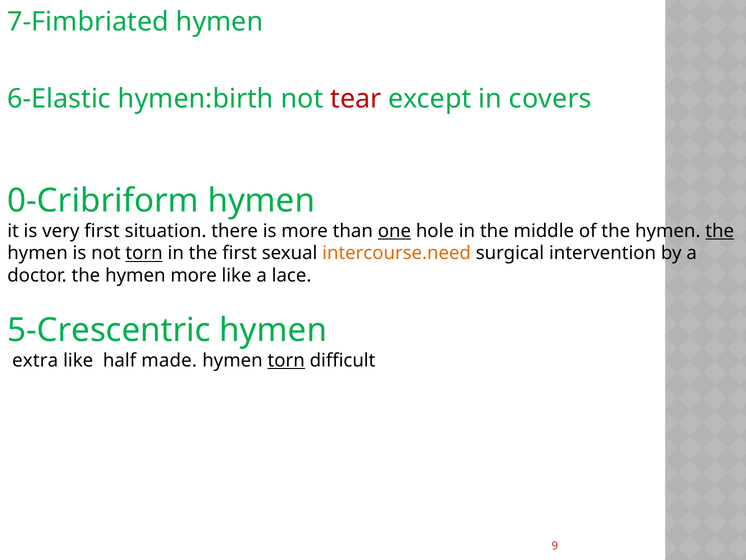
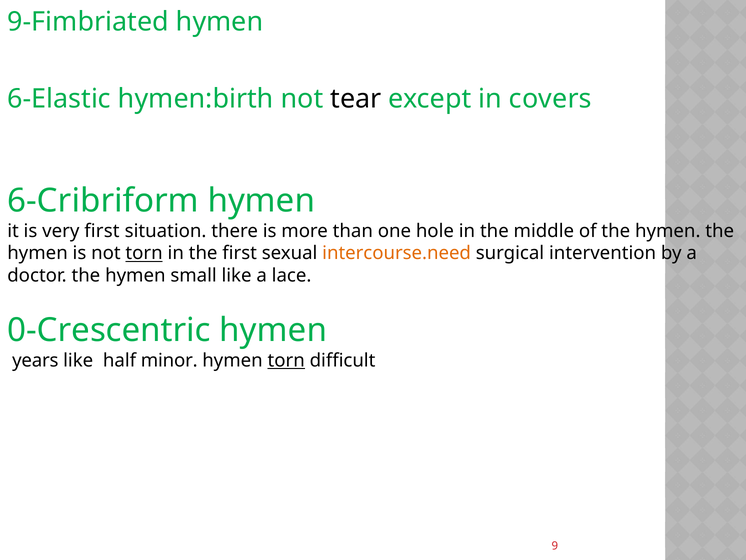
7-Fimbriated: 7-Fimbriated -> 9-Fimbriated
tear colour: red -> black
0-Cribriform: 0-Cribriform -> 6-Cribriform
one underline: present -> none
the at (720, 231) underline: present -> none
hymen more: more -> small
5-Crescentric: 5-Crescentric -> 0-Crescentric
extra: extra -> years
made: made -> minor
